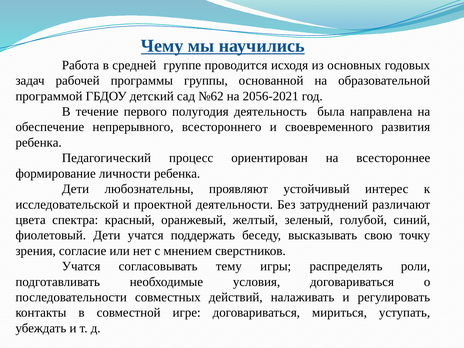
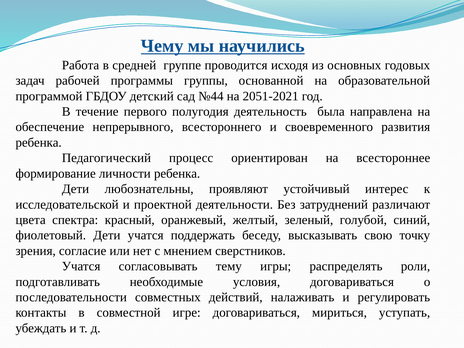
№62: №62 -> №44
2056-2021: 2056-2021 -> 2051-2021
